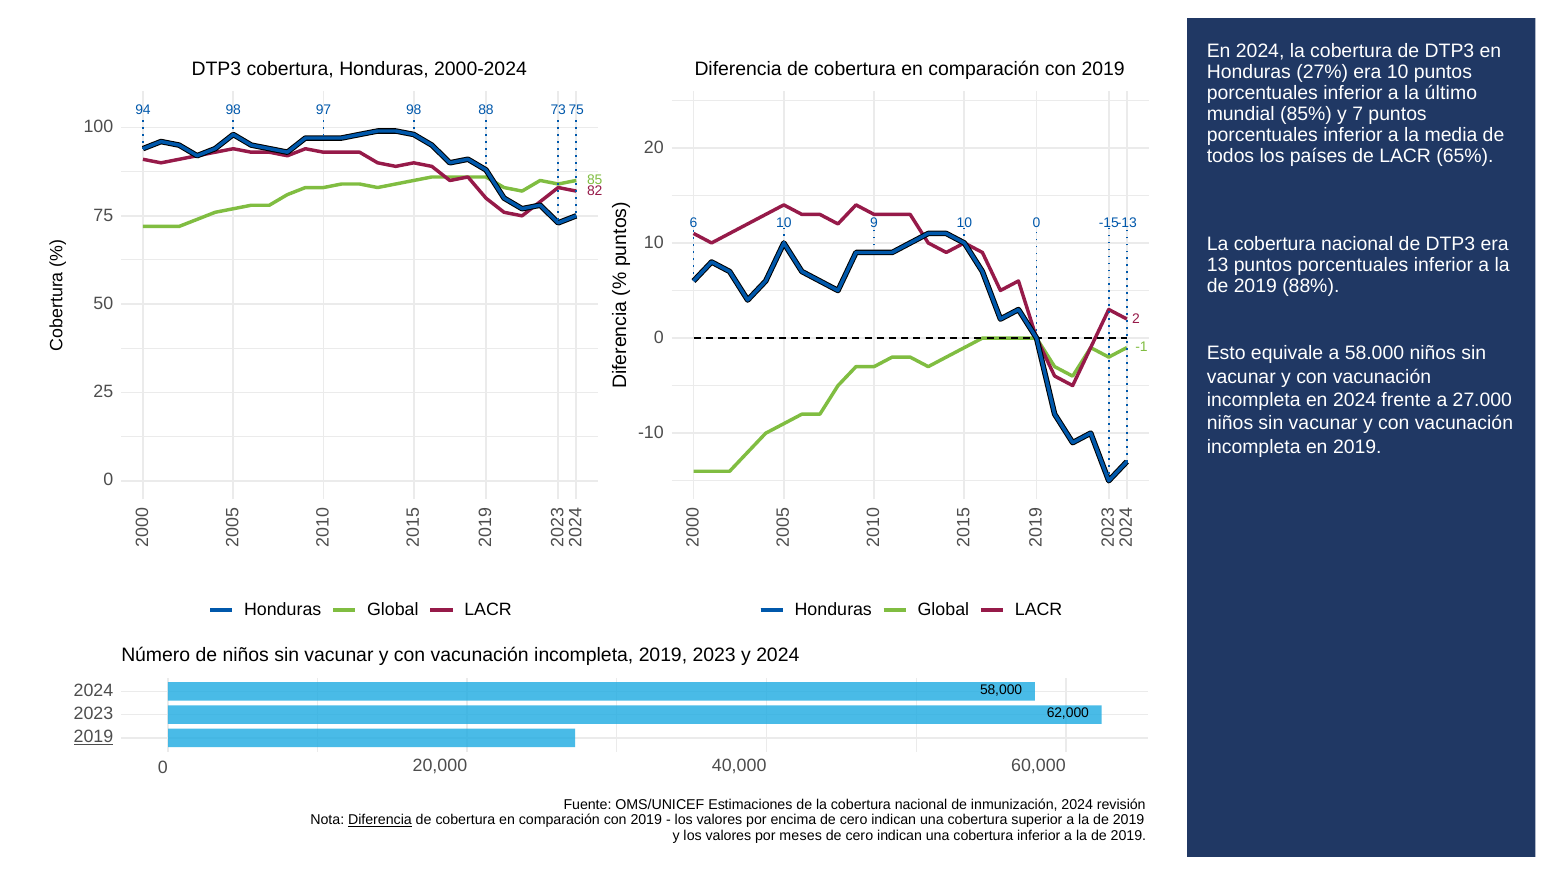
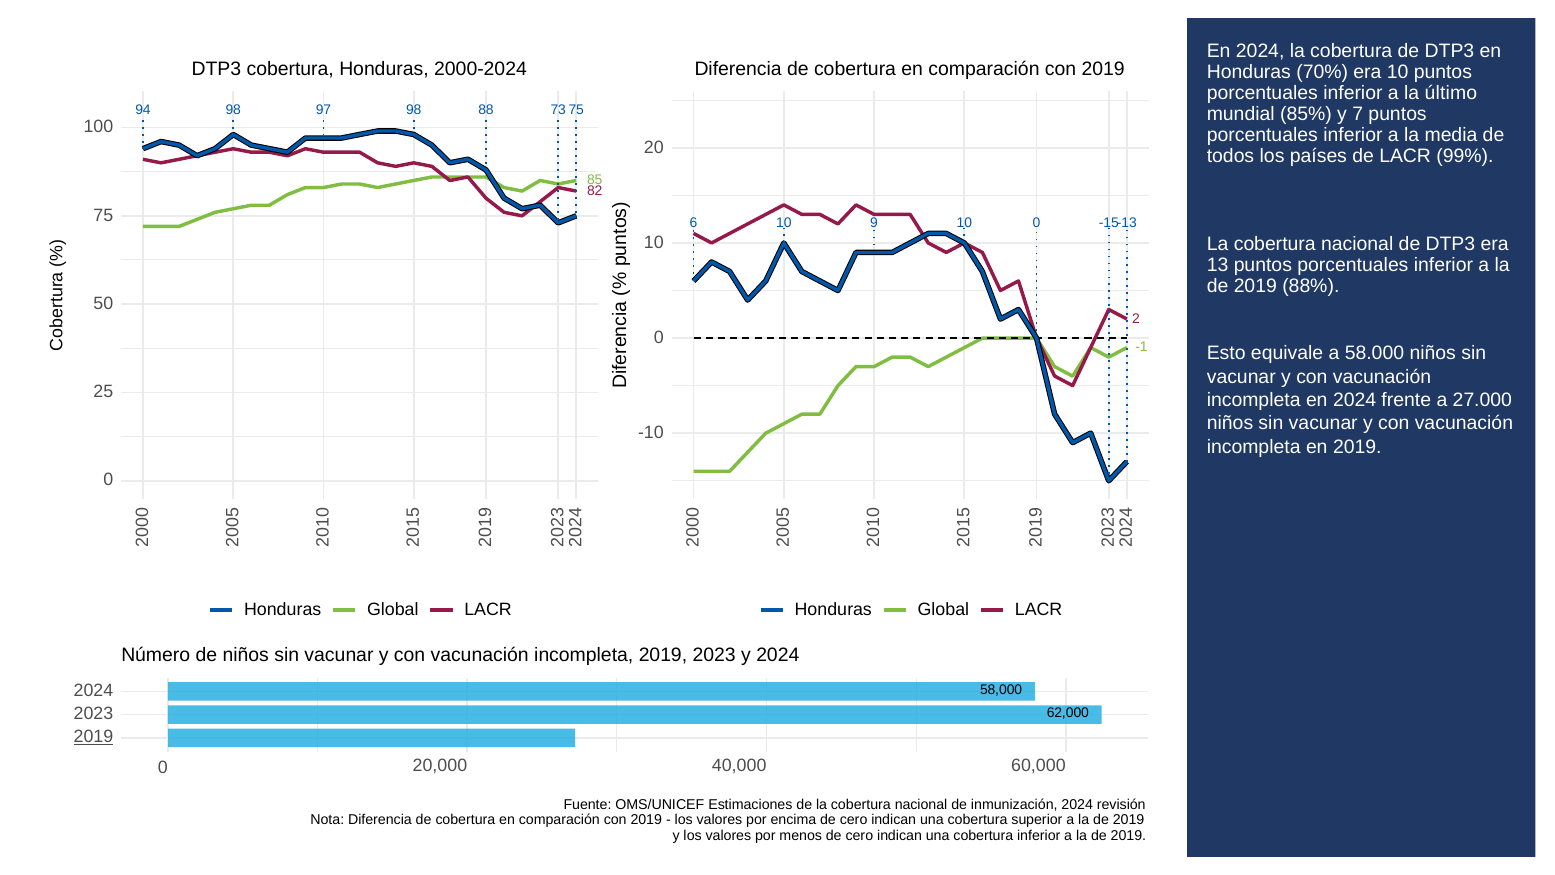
27%: 27% -> 70%
65%: 65% -> 99%
Diferencia at (380, 820) underline: present -> none
meses: meses -> menos
